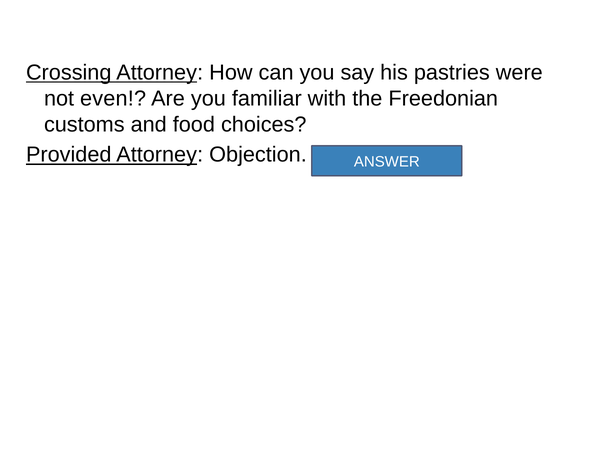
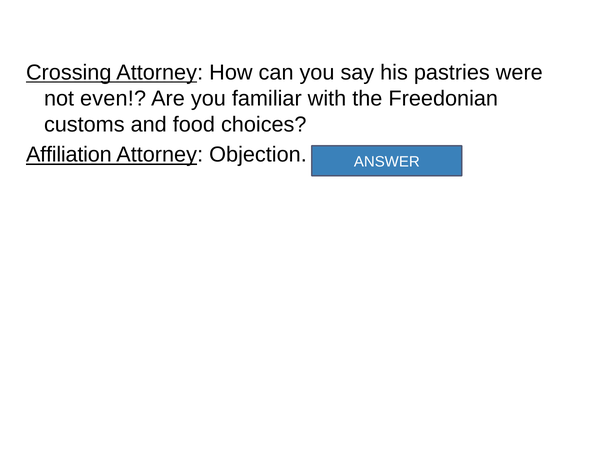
Provided: Provided -> Affiliation
